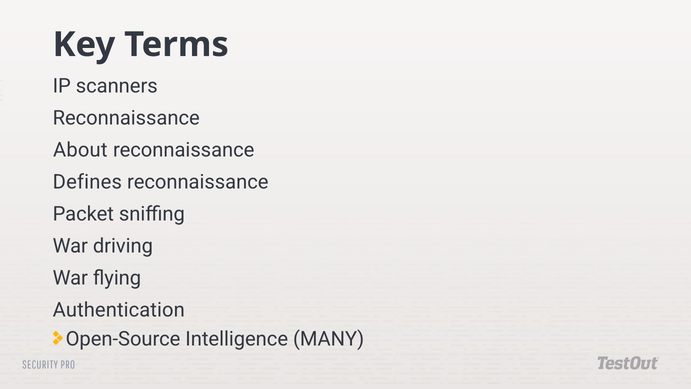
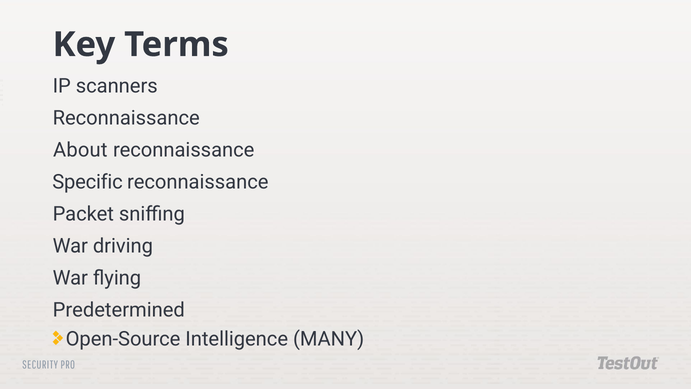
Defines: Defines -> Specific
Authentication: Authentication -> Predetermined
